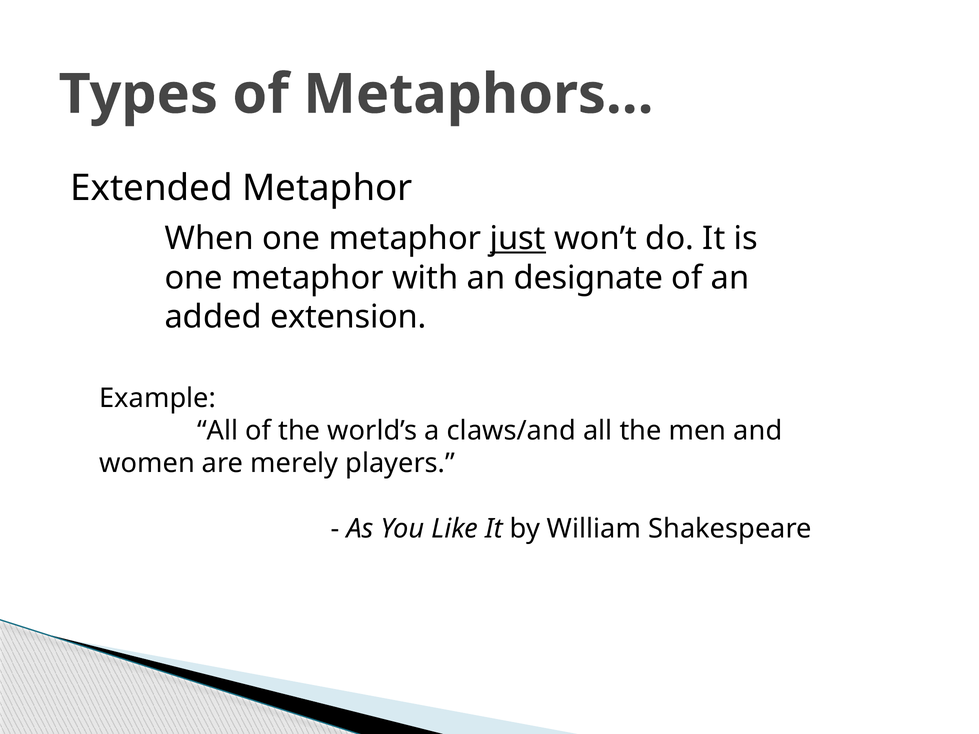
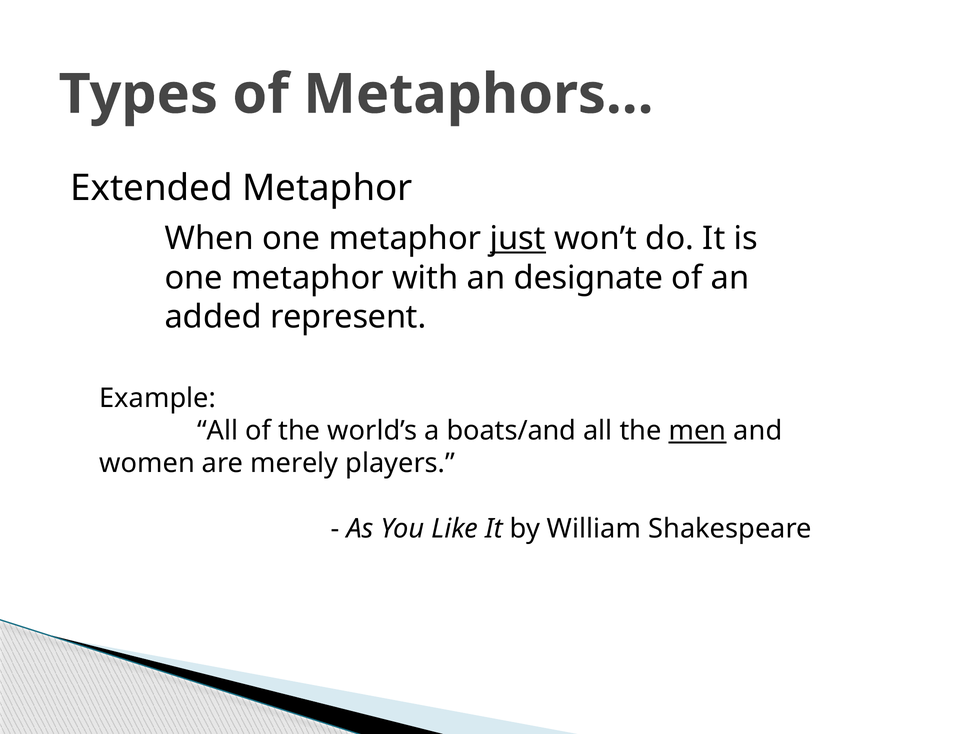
extension: extension -> represent
claws/and: claws/and -> boats/and
men underline: none -> present
